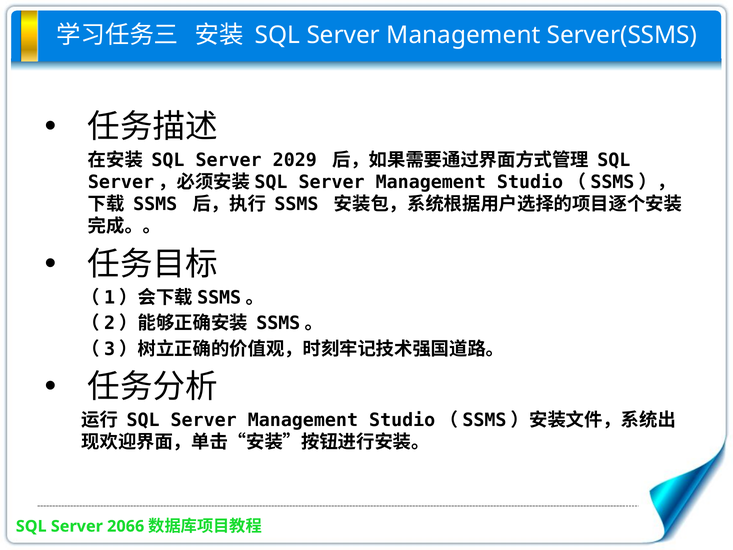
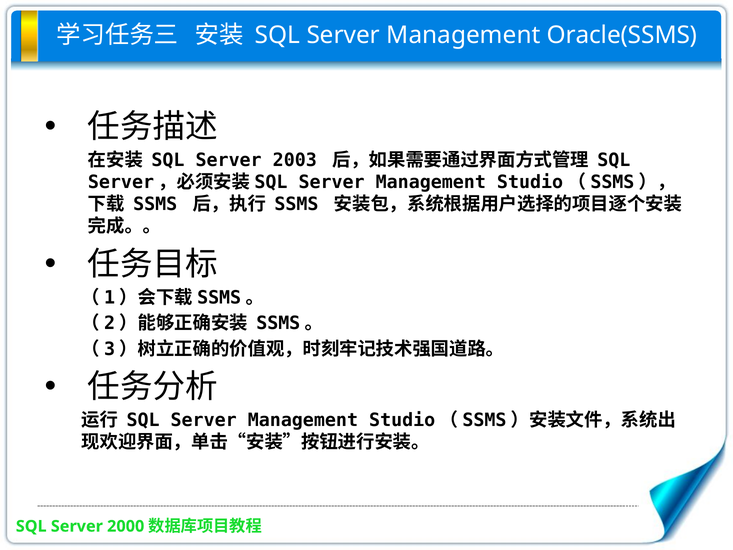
Server(SSMS: Server(SSMS -> Oracle(SSMS
2029: 2029 -> 2003
2066: 2066 -> 2000
